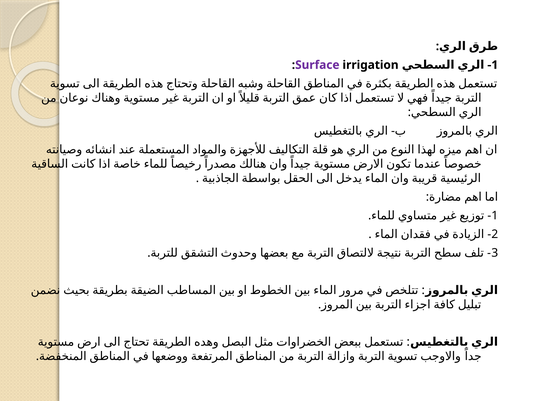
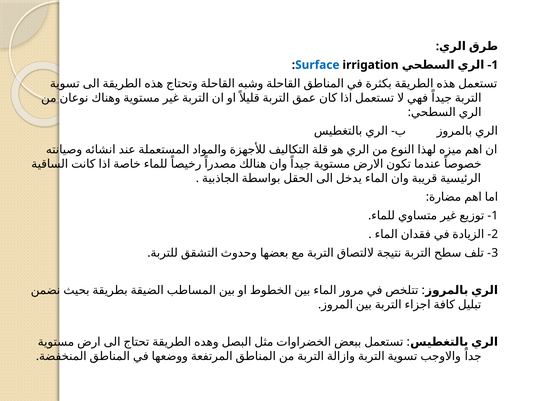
Surface colour: purple -> blue
